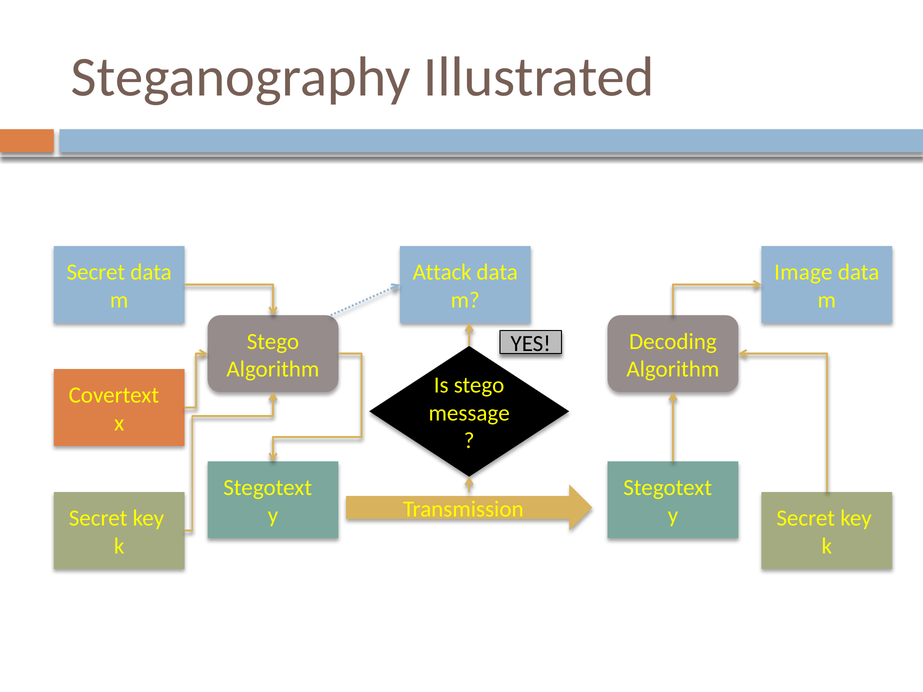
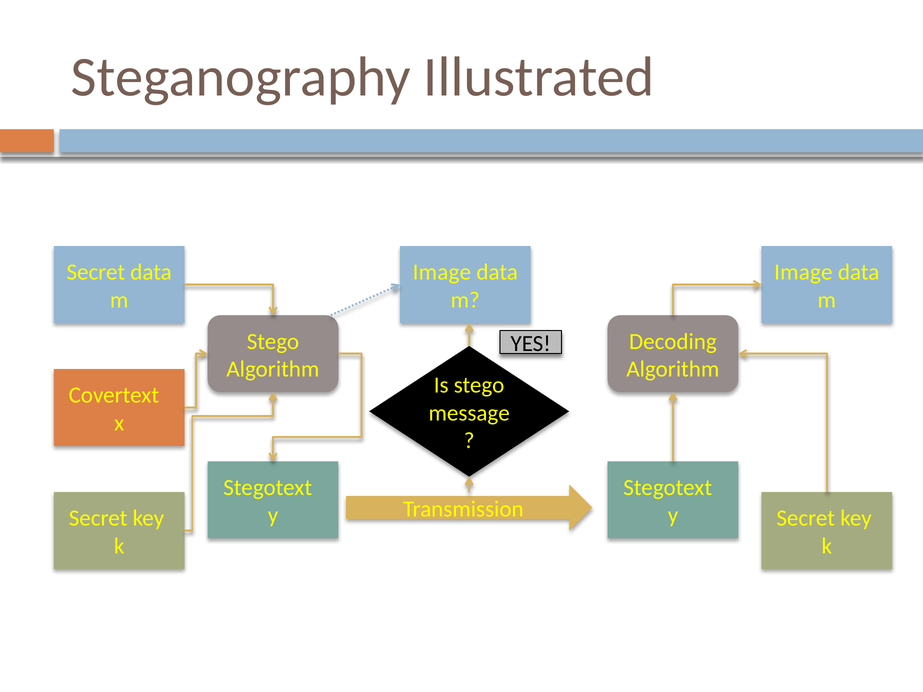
Attack at (442, 272): Attack -> Image
